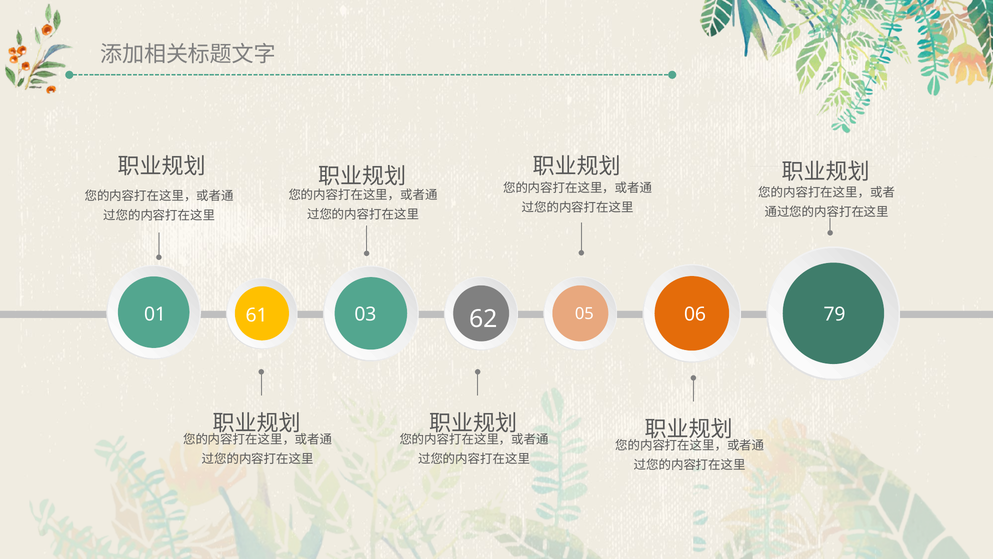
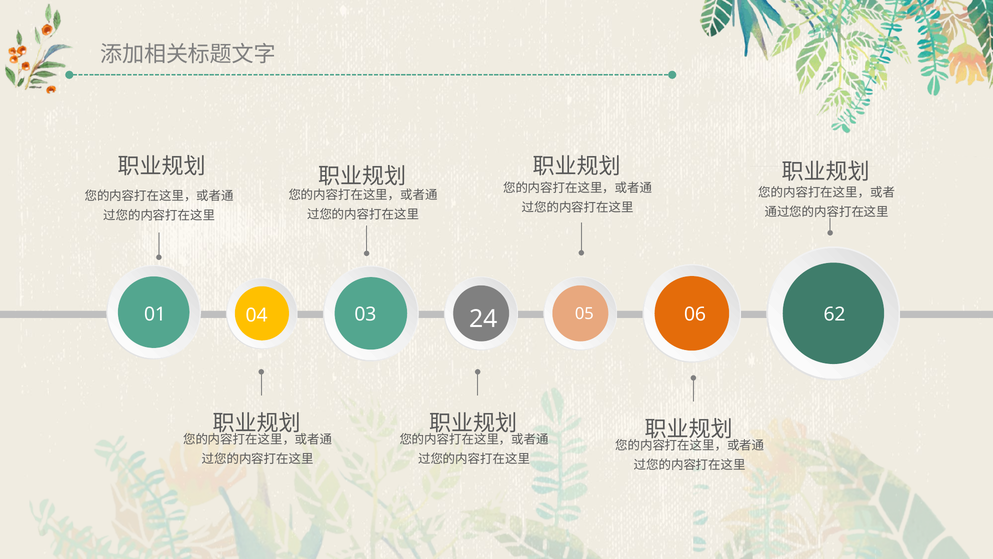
61: 61 -> 04
62: 62 -> 24
79: 79 -> 62
